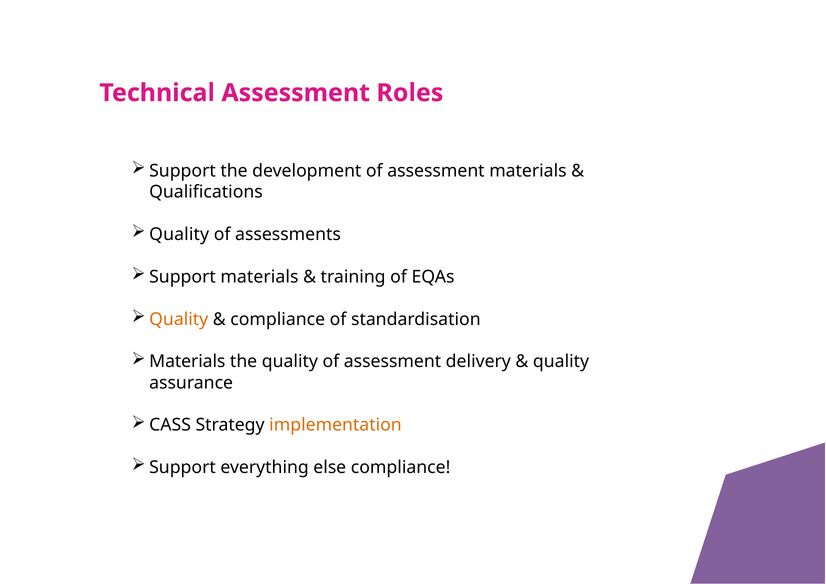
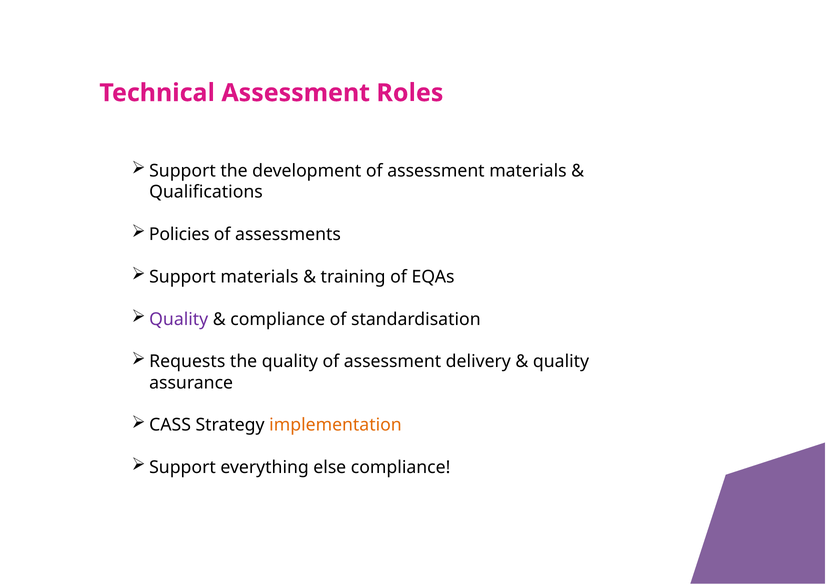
Quality at (179, 235): Quality -> Policies
Quality at (179, 319) colour: orange -> purple
Materials at (187, 362): Materials -> Requests
